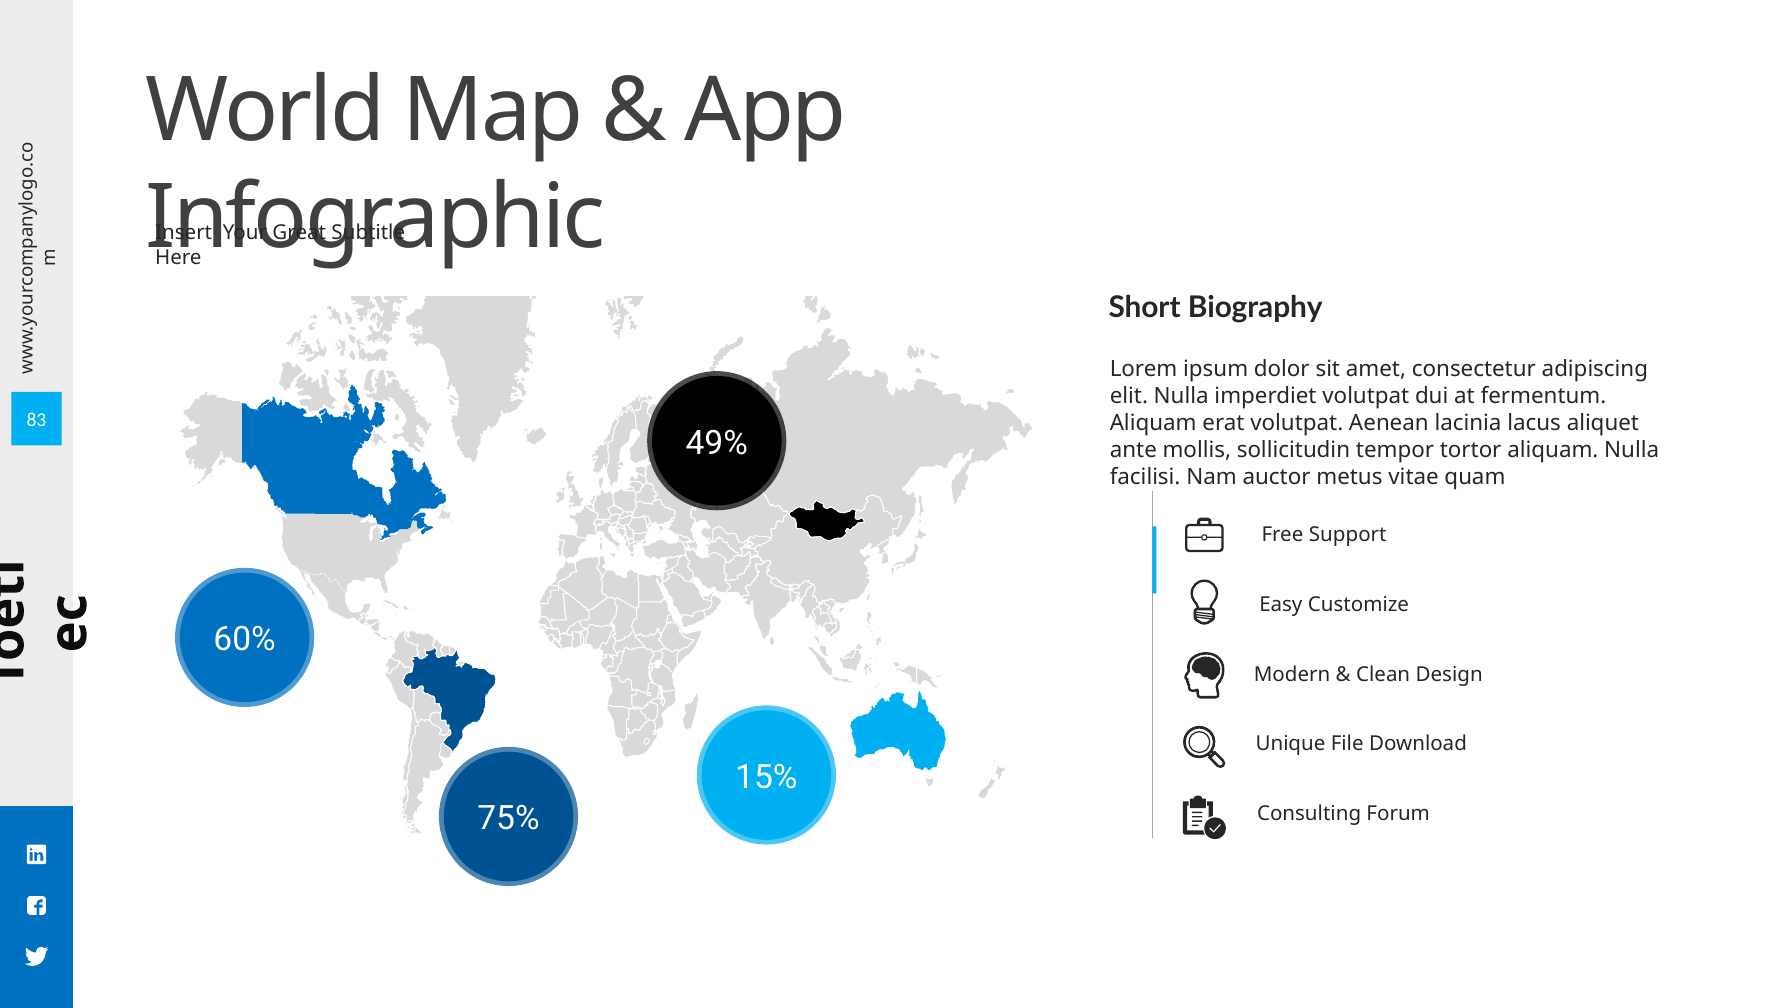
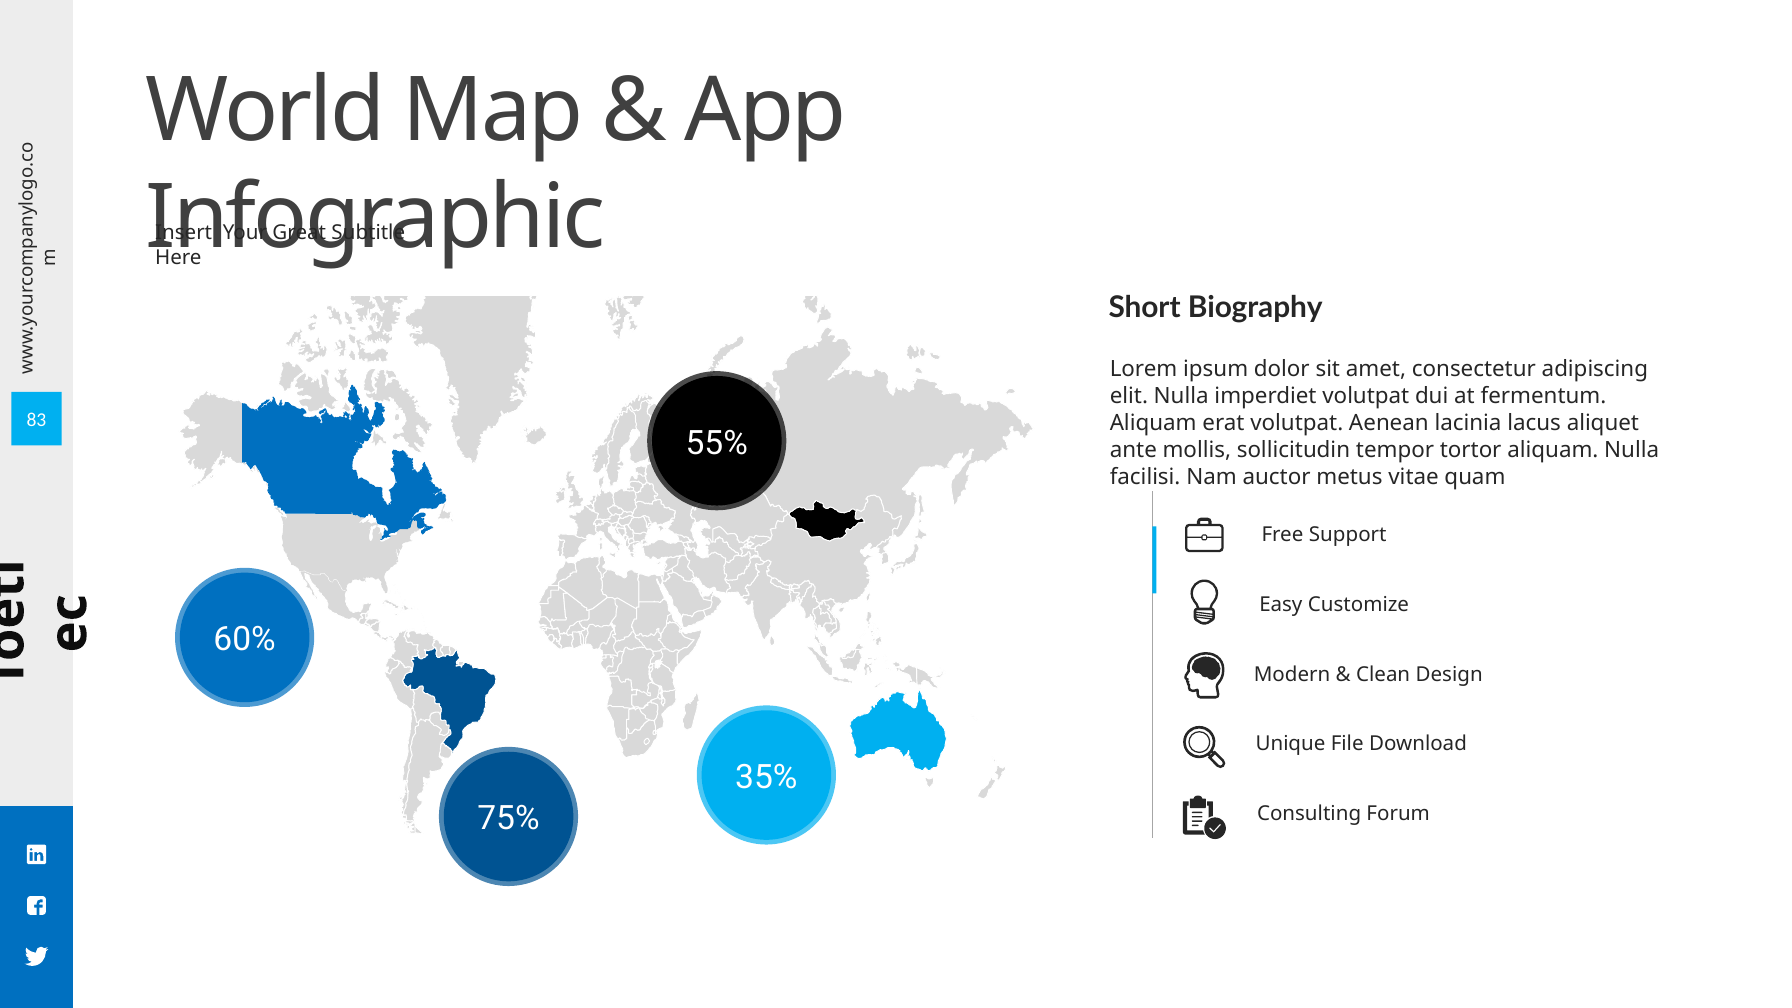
49%: 49% -> 55%
15%: 15% -> 35%
